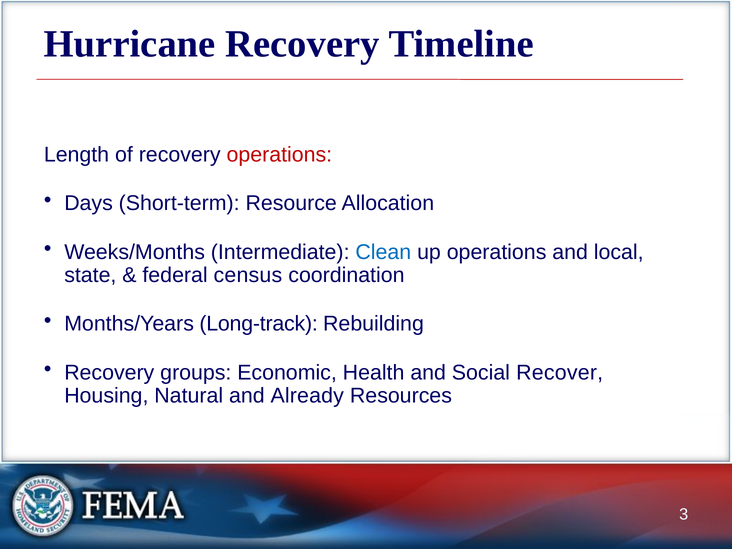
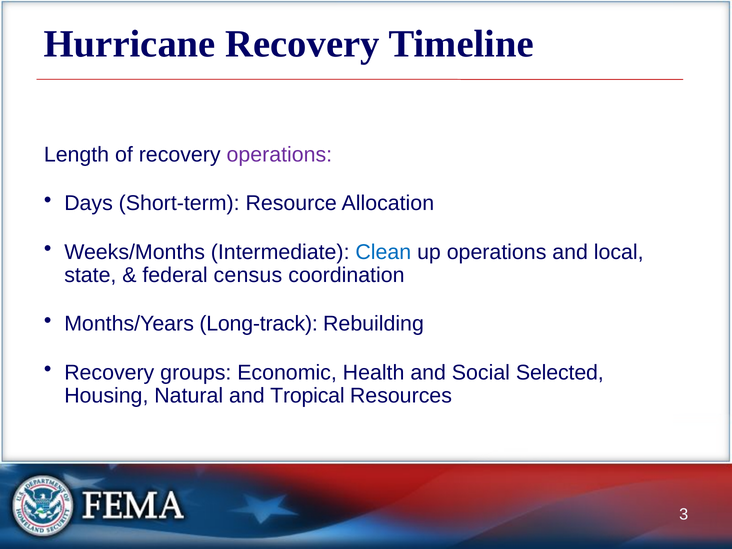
operations at (279, 155) colour: red -> purple
Recover: Recover -> Selected
Already: Already -> Tropical
